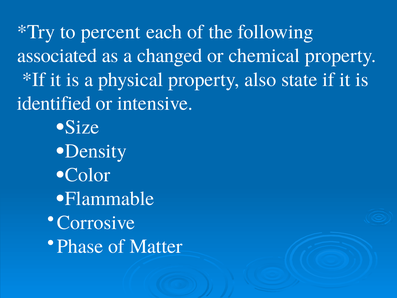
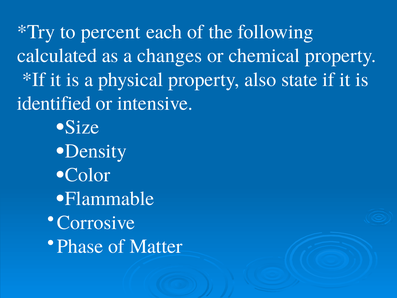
associated: associated -> calculated
changed: changed -> changes
